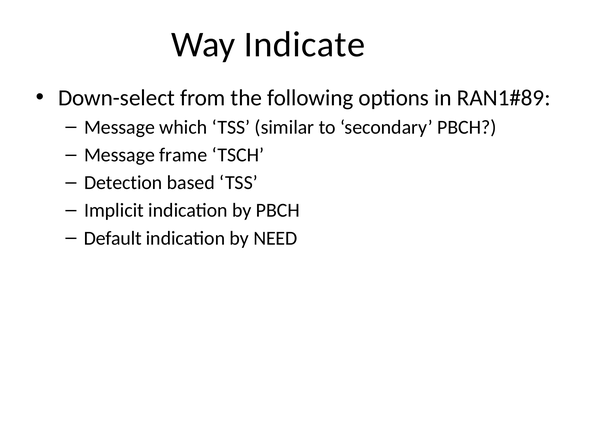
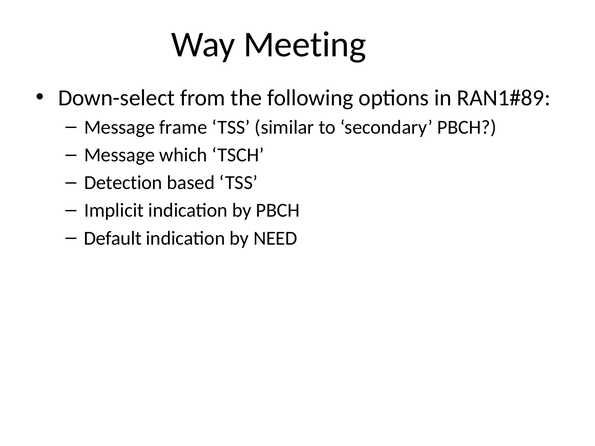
Indicate: Indicate -> Meeting
which: which -> frame
frame: frame -> which
